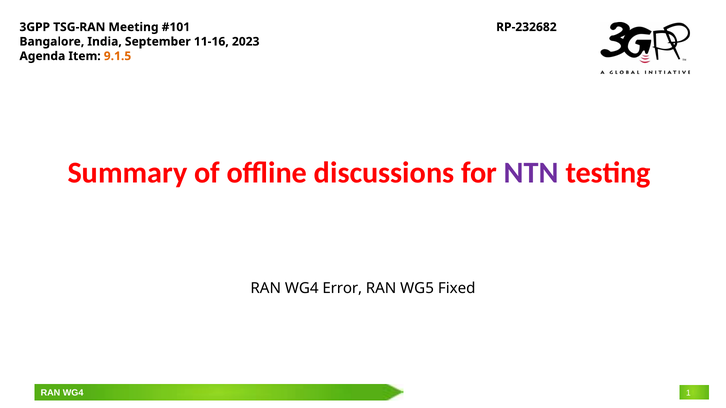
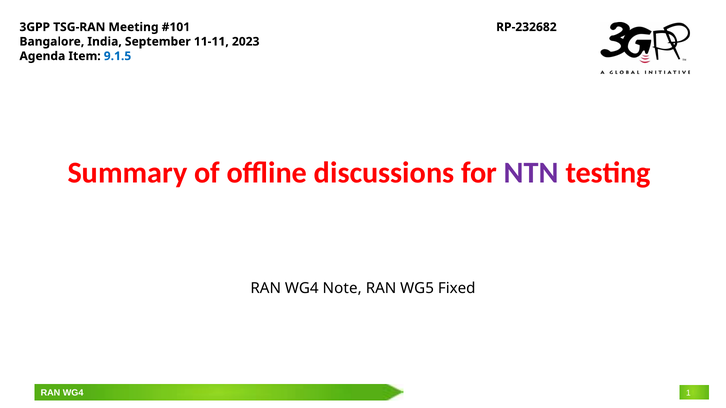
11-16: 11-16 -> 11-11
9.1.5 colour: orange -> blue
Error: Error -> Note
